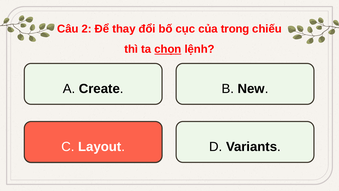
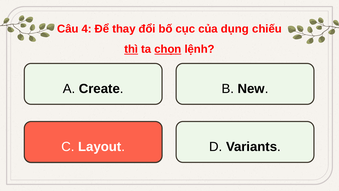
2: 2 -> 4
trong: trong -> dụng
thì underline: none -> present
